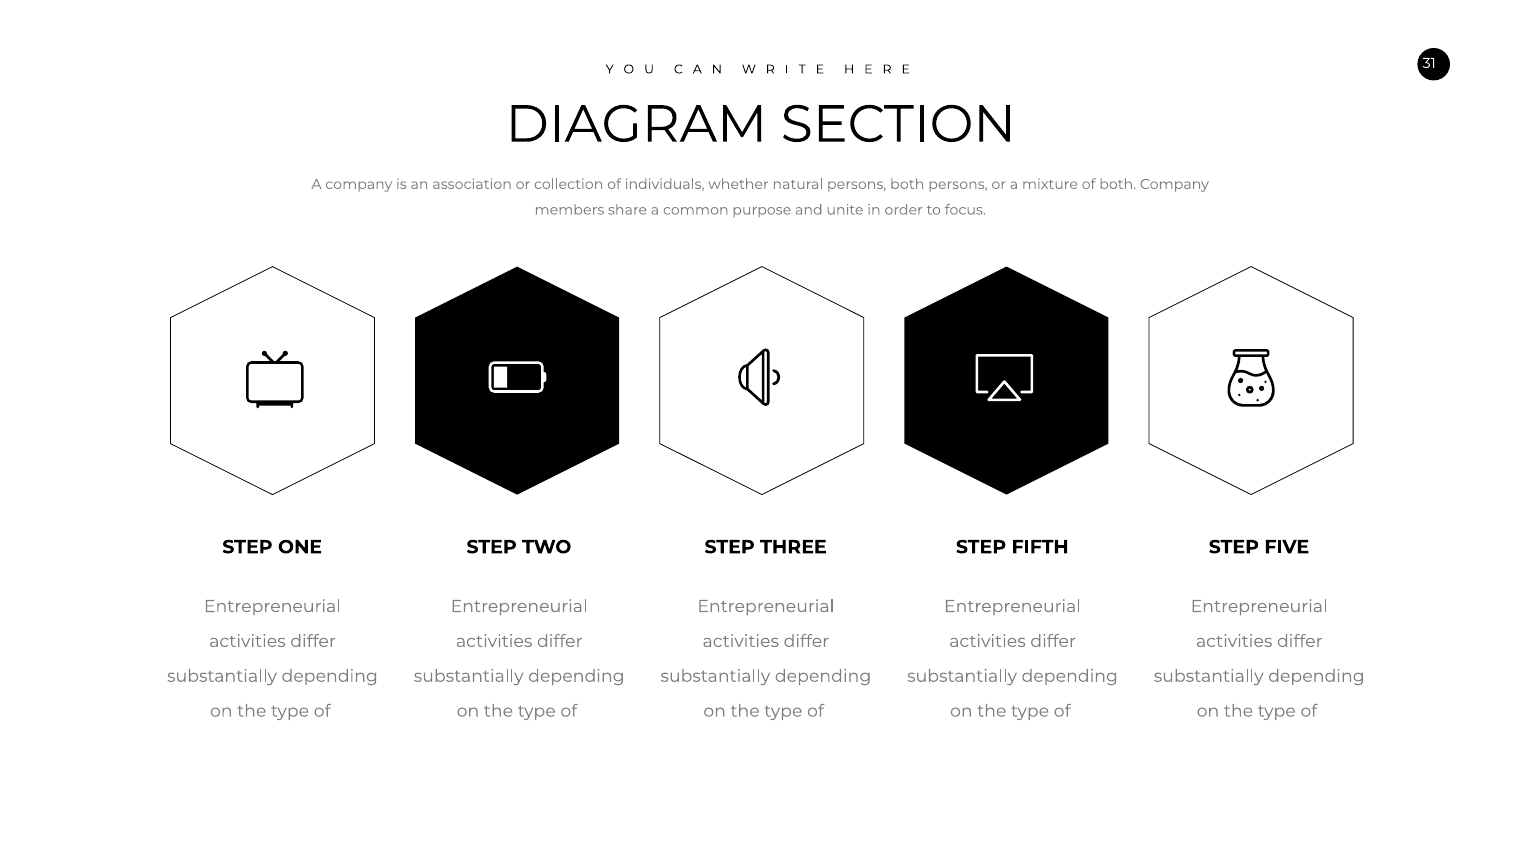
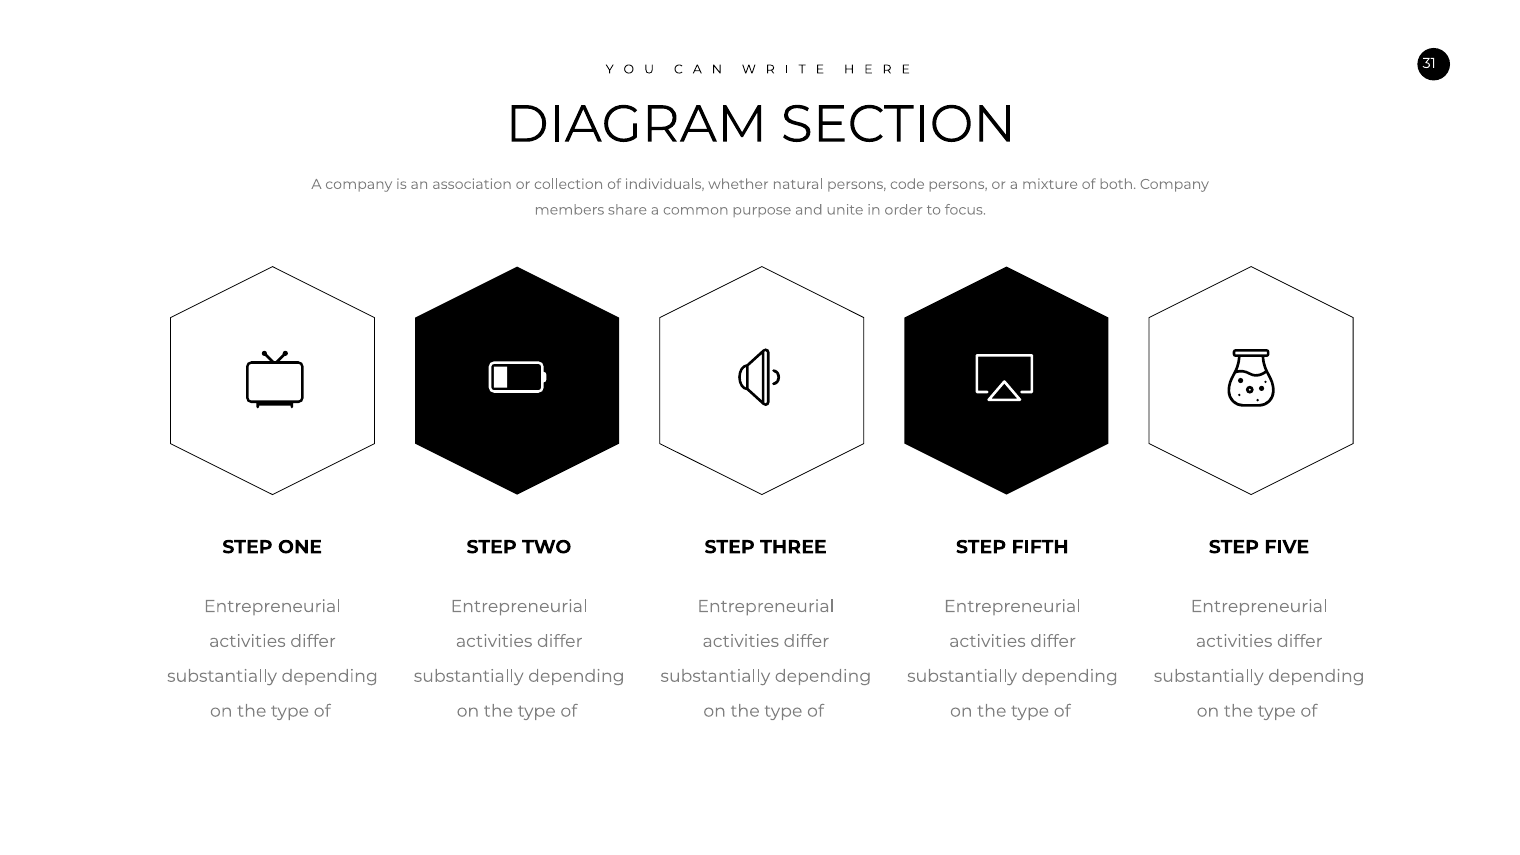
persons both: both -> code
